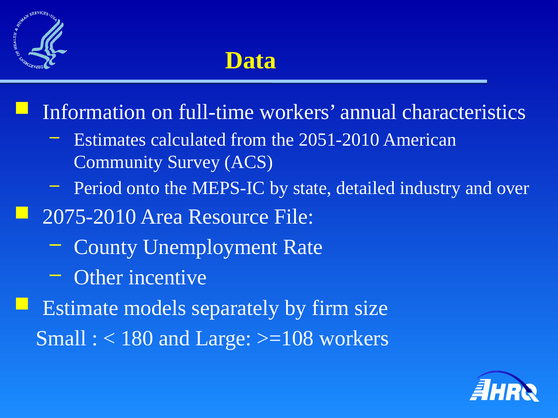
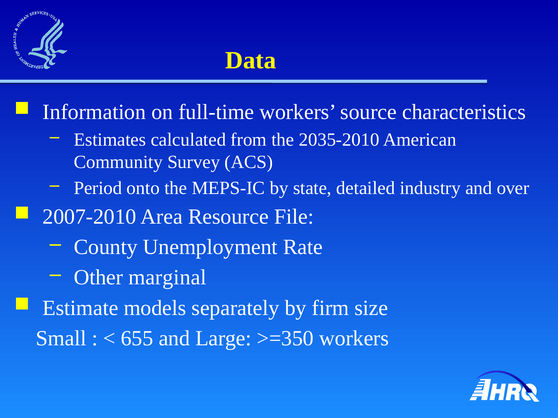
annual: annual -> source
2051-2010: 2051-2010 -> 2035-2010
2075-2010: 2075-2010 -> 2007-2010
incentive: incentive -> marginal
180: 180 -> 655
>=108: >=108 -> >=350
